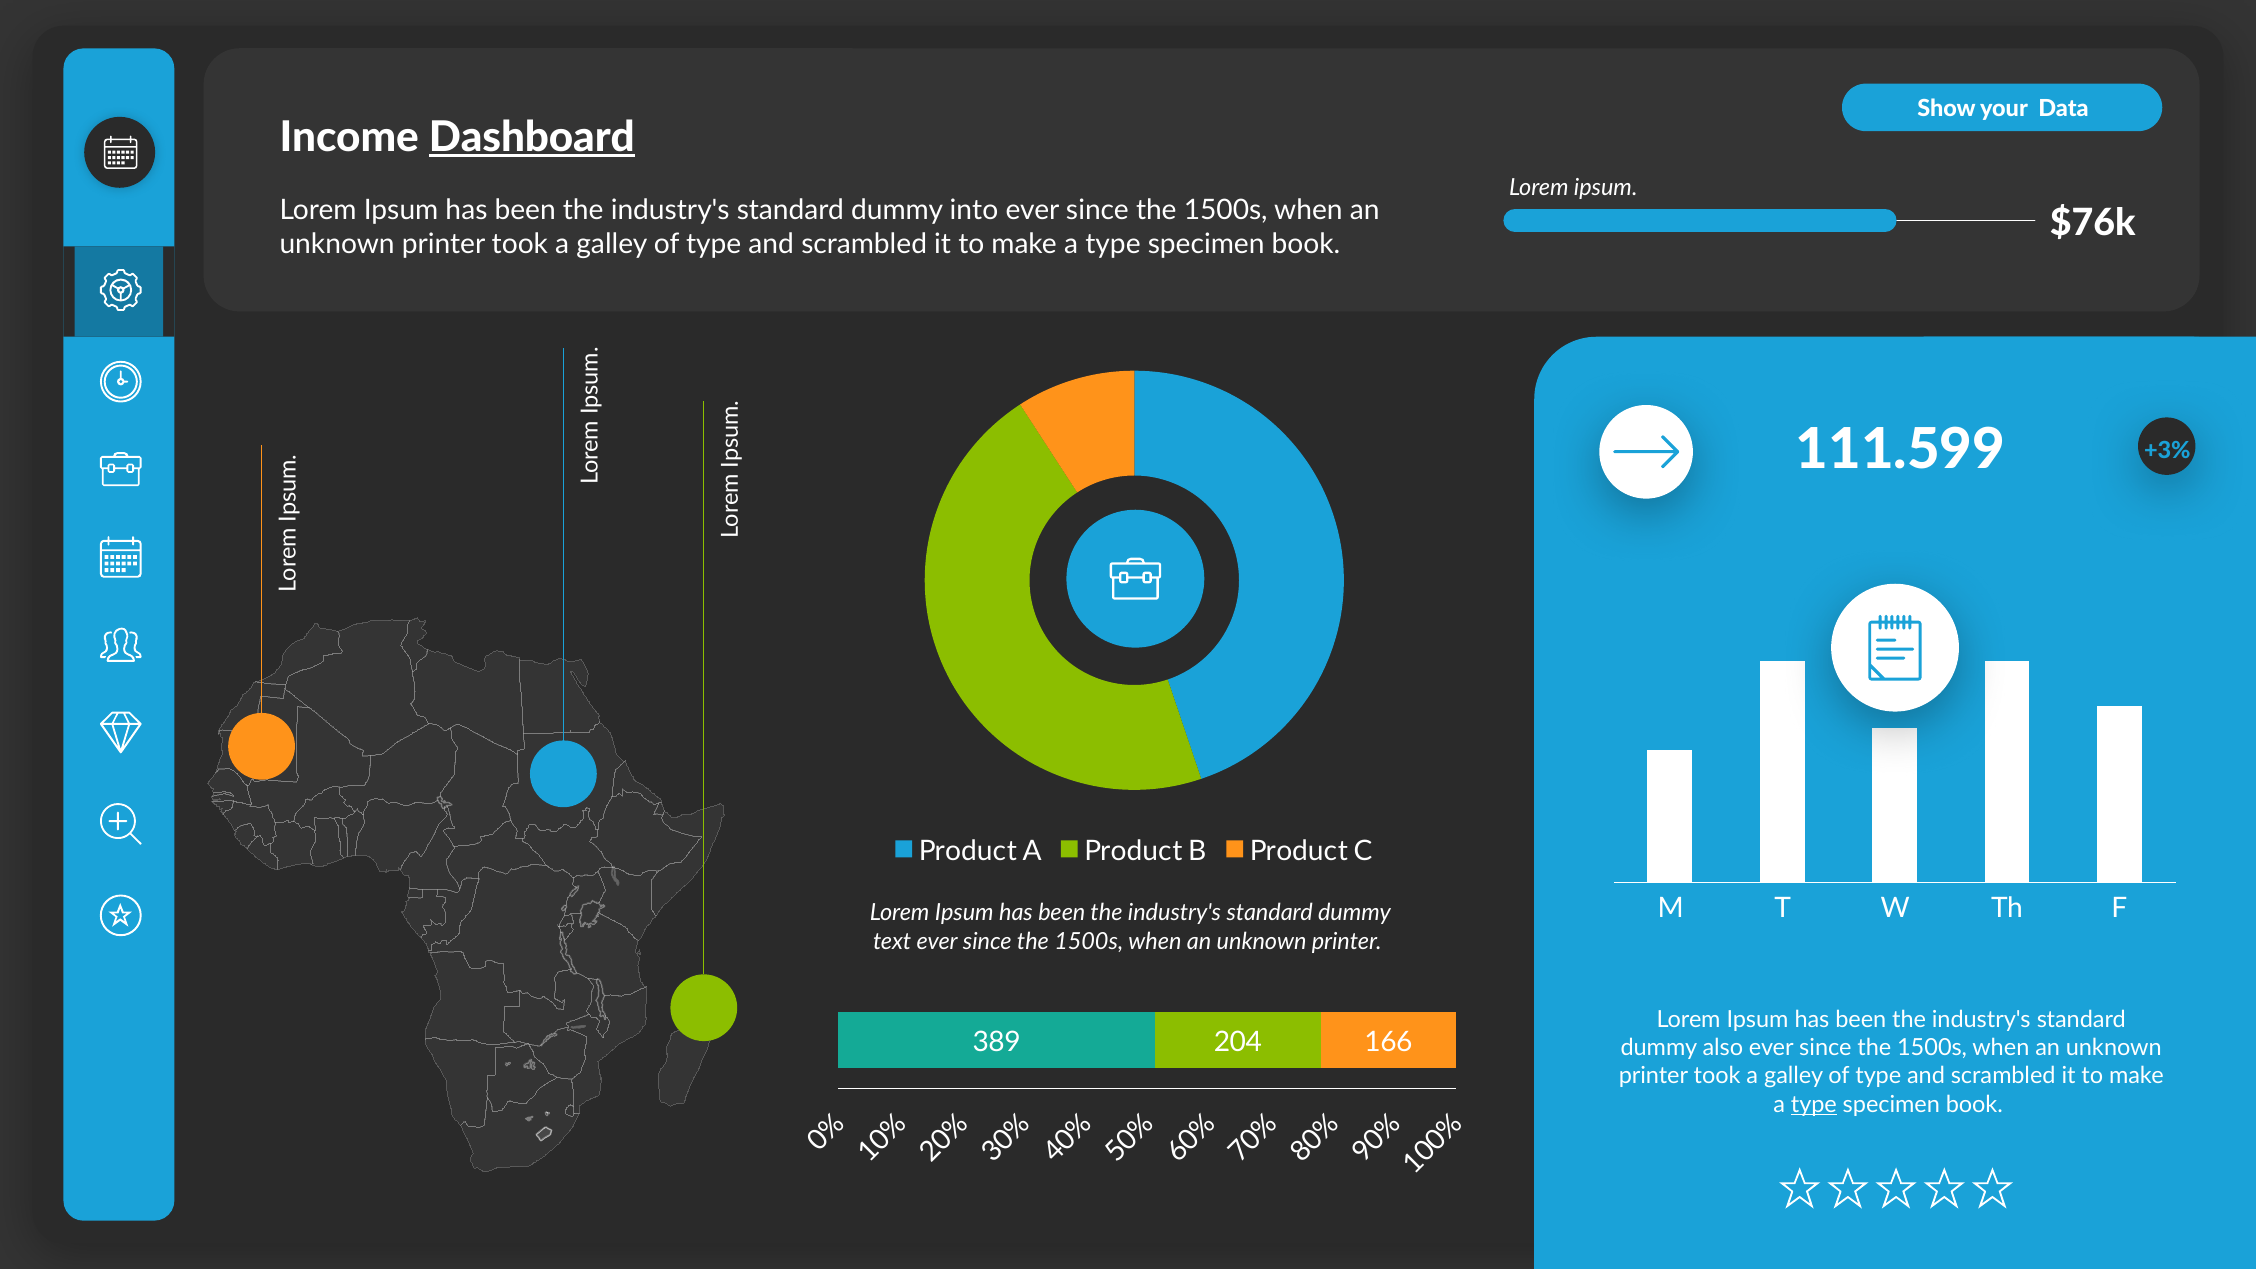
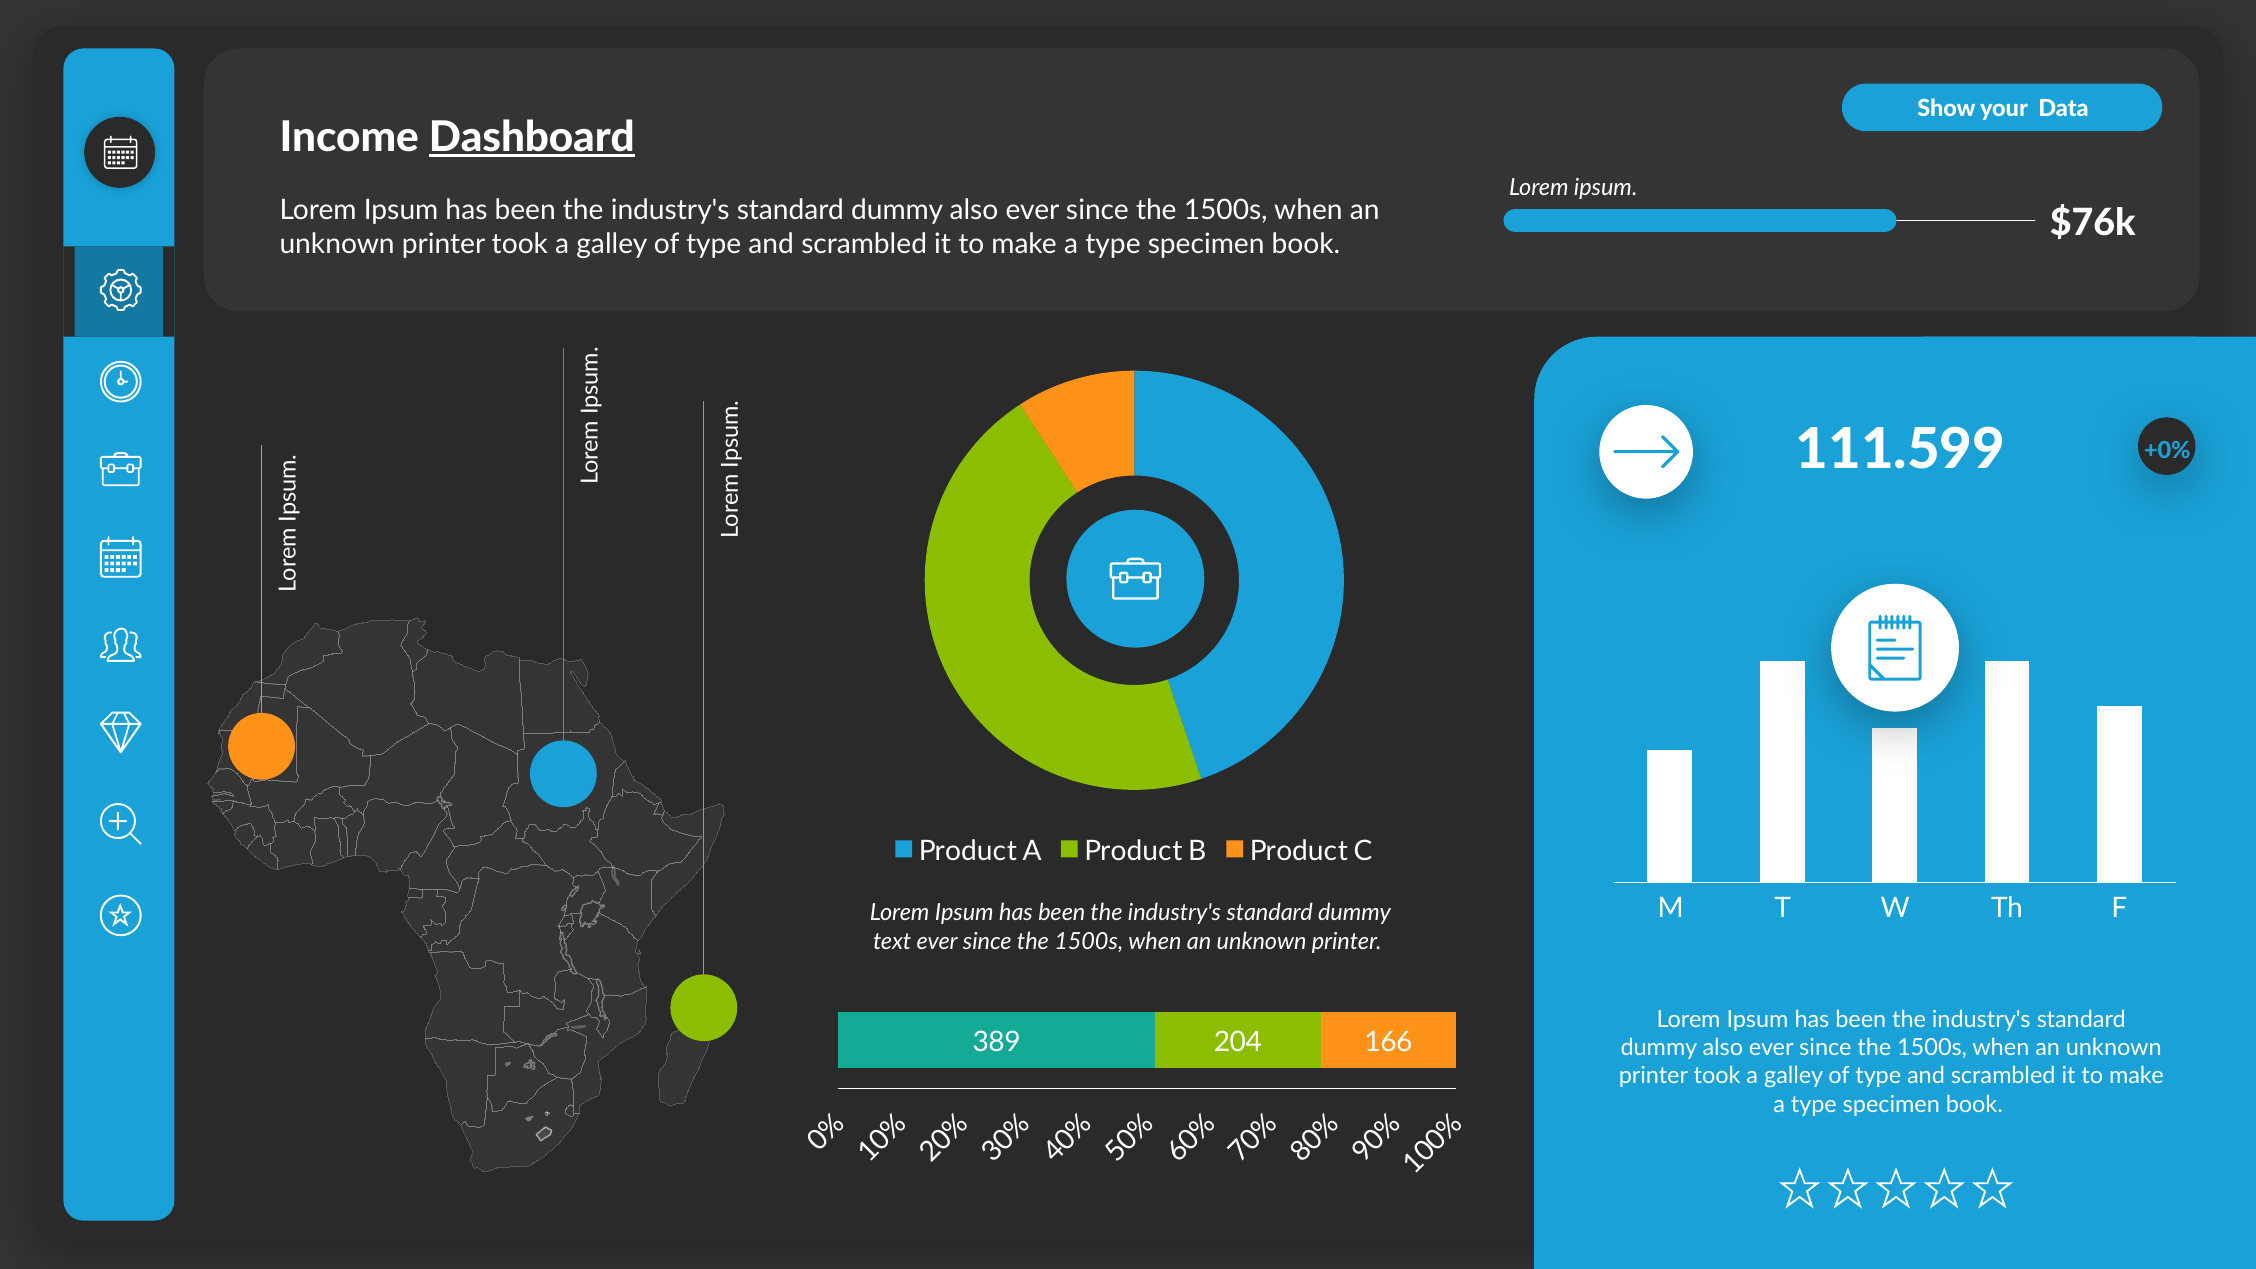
into at (974, 210): into -> also
+3%: +3% -> +0%
type at (1814, 1104) underline: present -> none
